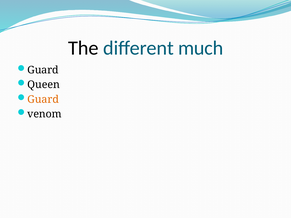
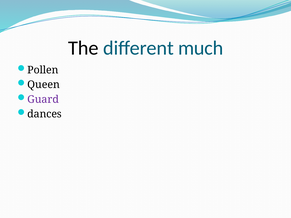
Guard at (43, 70): Guard -> Pollen
Guard at (43, 99) colour: orange -> purple
venom: venom -> dances
